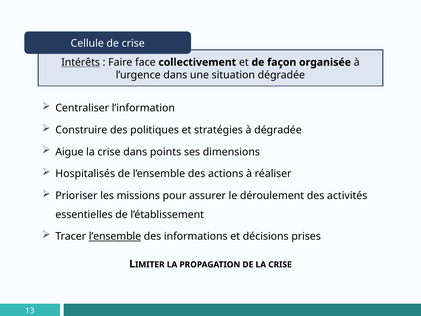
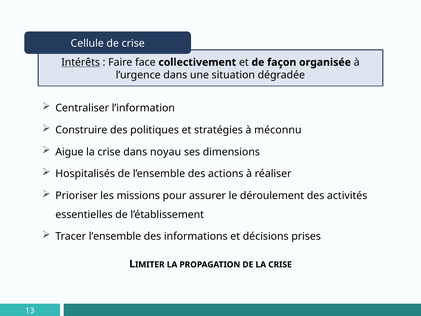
à dégradée: dégradée -> méconnu
points: points -> noyau
l’ensemble at (115, 236) underline: present -> none
